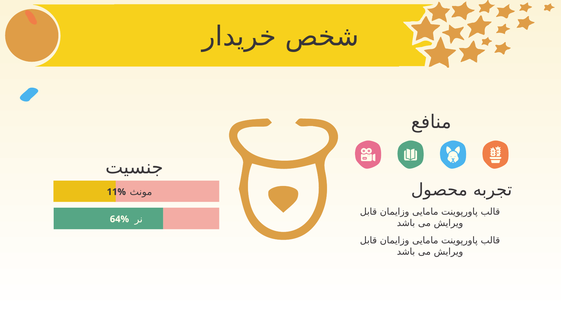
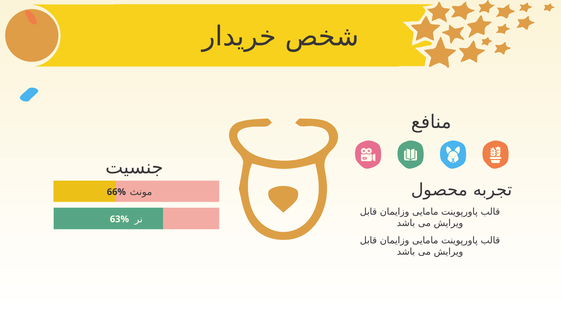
11%: 11% -> 66%
64%: 64% -> 63%
